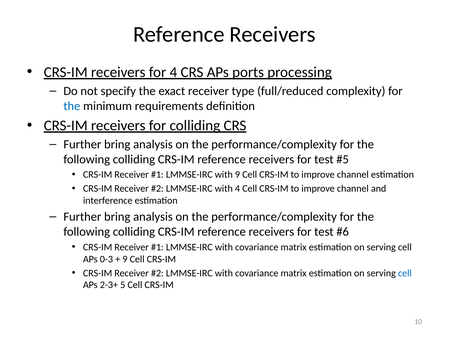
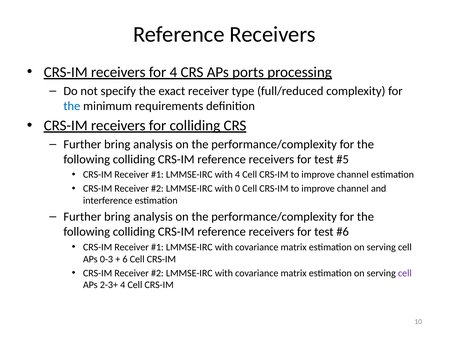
with 9: 9 -> 4
with 4: 4 -> 0
9 at (125, 259): 9 -> 6
cell at (405, 273) colour: blue -> purple
2-3+ 5: 5 -> 4
